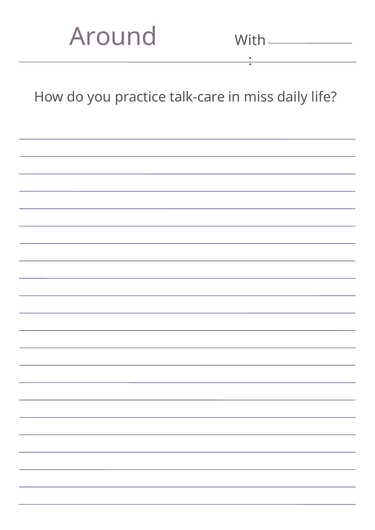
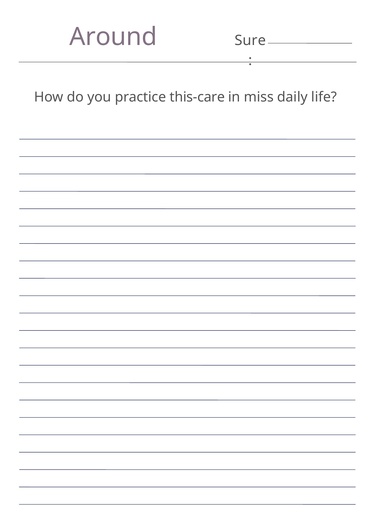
With: With -> Sure
talk-care: talk-care -> this-care
